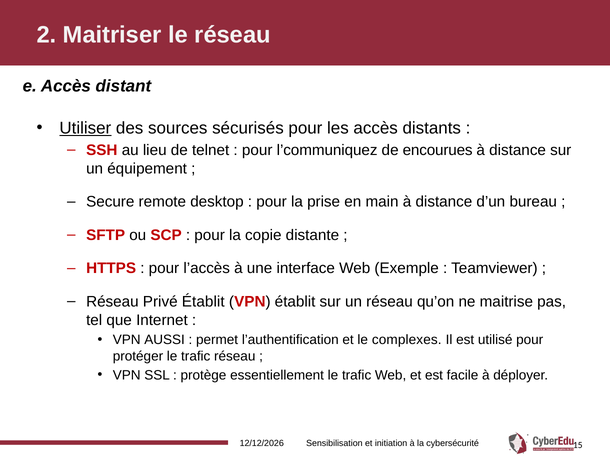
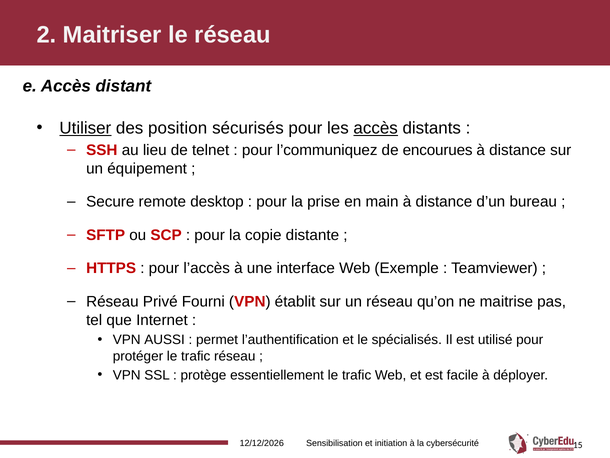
sources: sources -> position
accès at (376, 128) underline: none -> present
Privé Établit: Établit -> Fourni
complexes: complexes -> spécialisés
